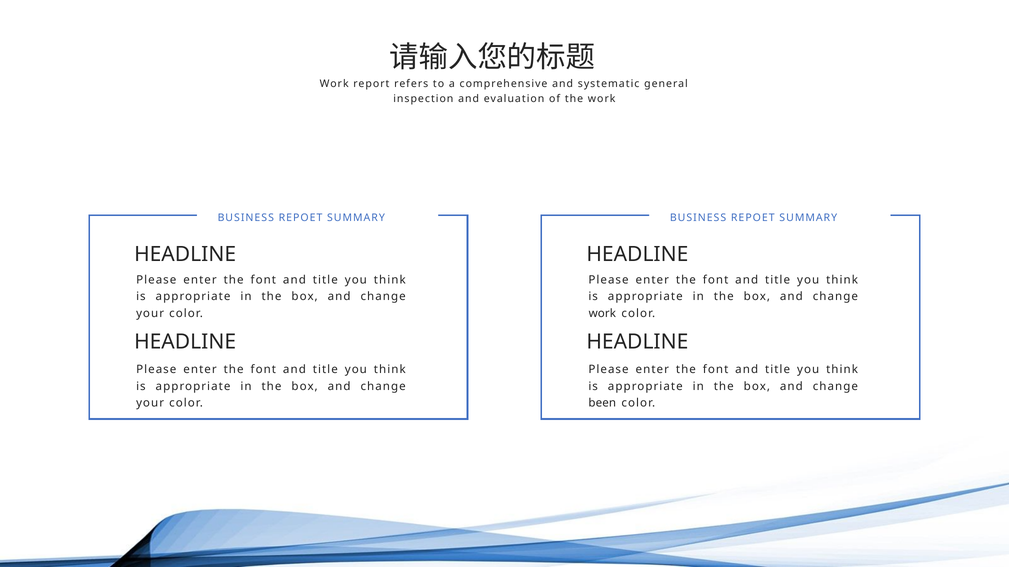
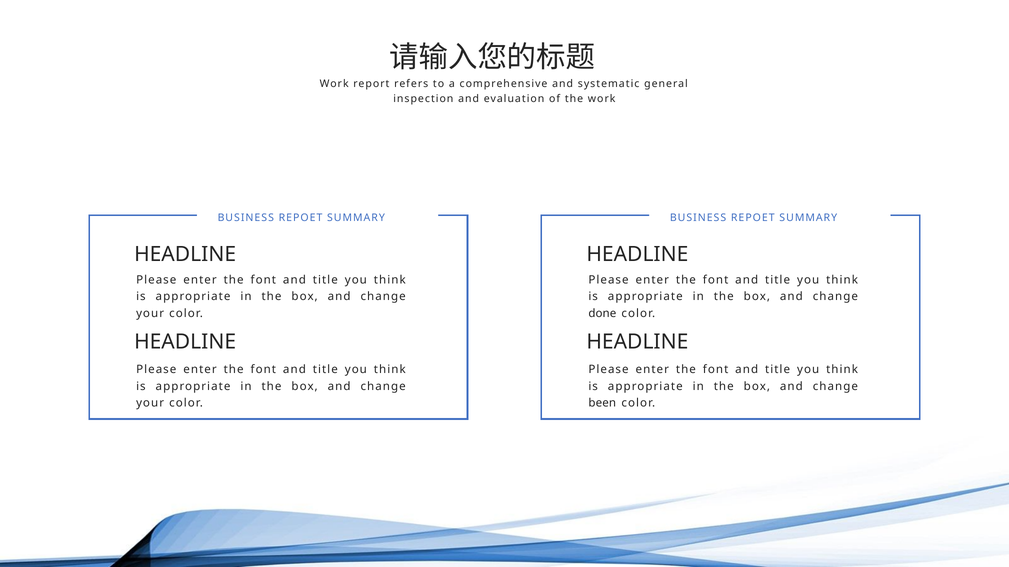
work at (602, 314): work -> done
